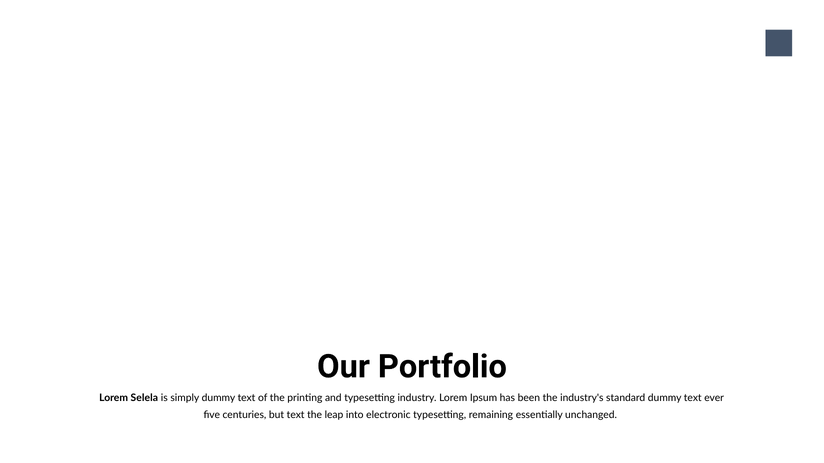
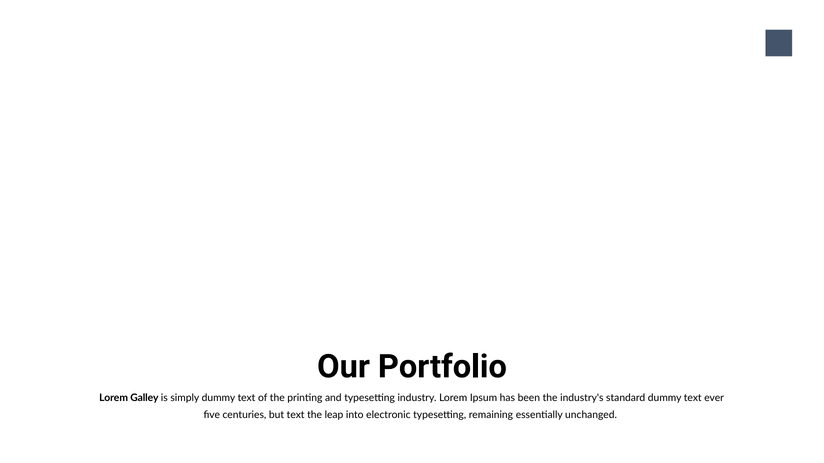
Selela: Selela -> Galley
